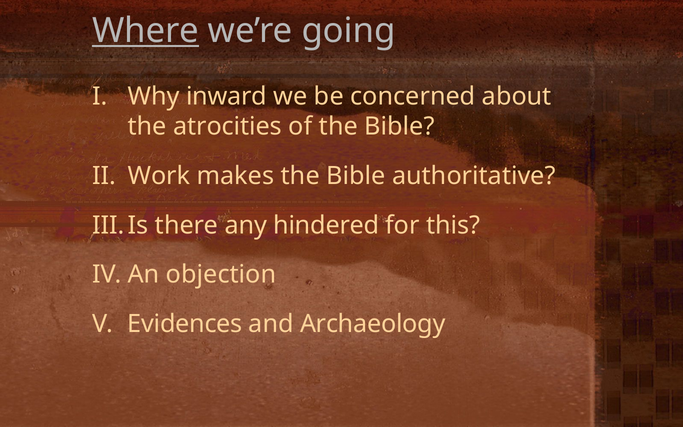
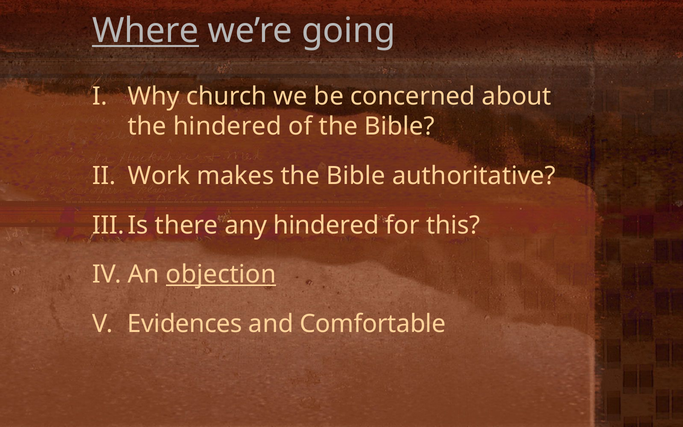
inward: inward -> church
the atrocities: atrocities -> hindered
objection underline: none -> present
Archaeology: Archaeology -> Comfortable
